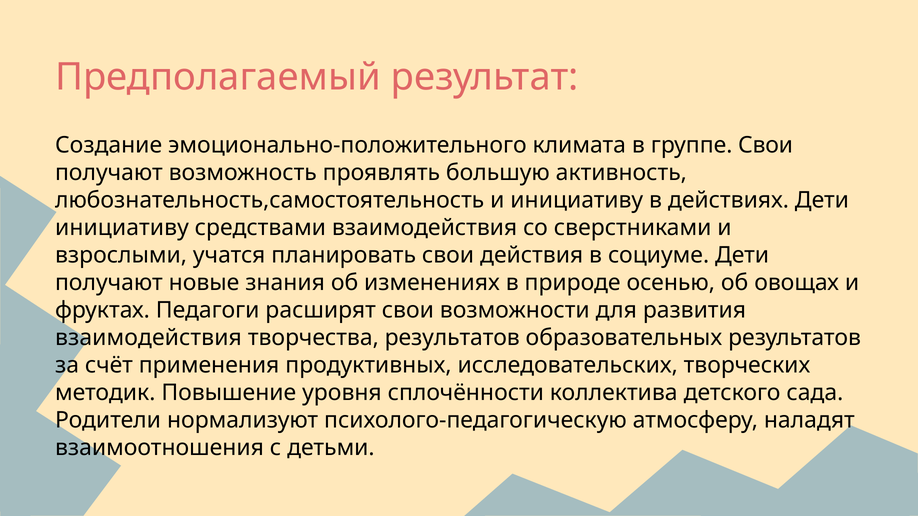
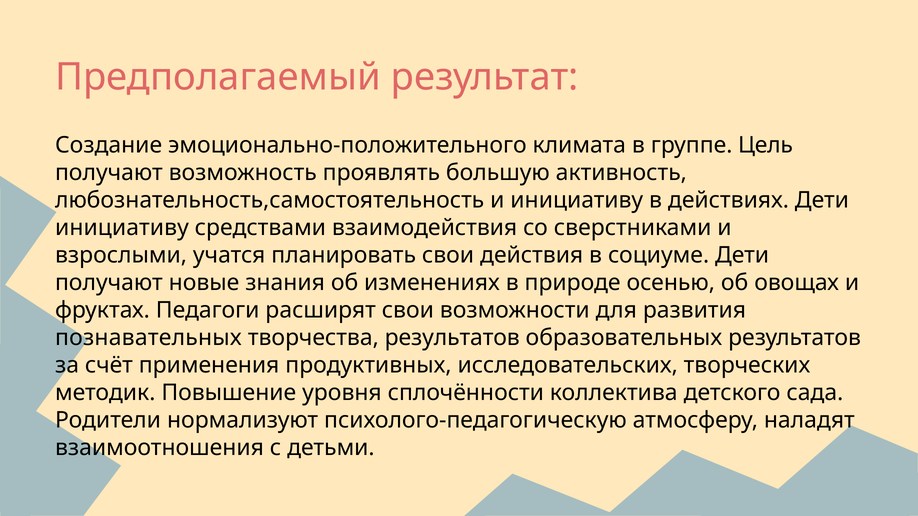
группе Свои: Свои -> Цель
взаимодействия at (148, 338): взаимодействия -> познавательных
